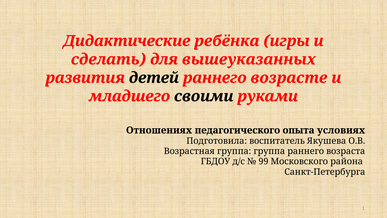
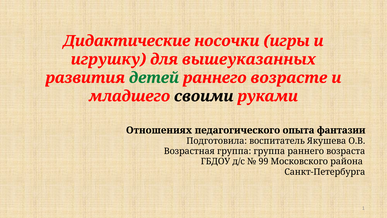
ребёнка: ребёнка -> носочки
сделать: сделать -> игрушку
детей colour: black -> green
условиях: условиях -> фантазии
